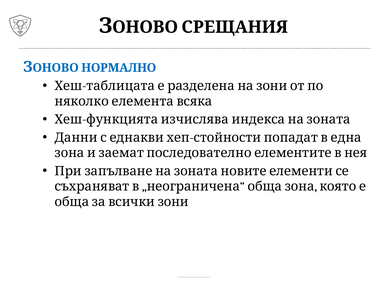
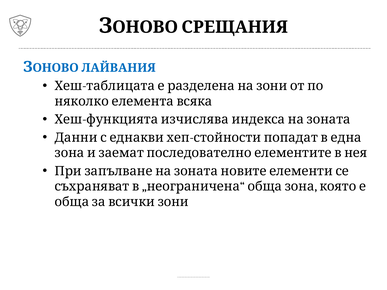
НОРМАЛНО: НОРМАЛНО -> ЛАЙВАНИЯ
